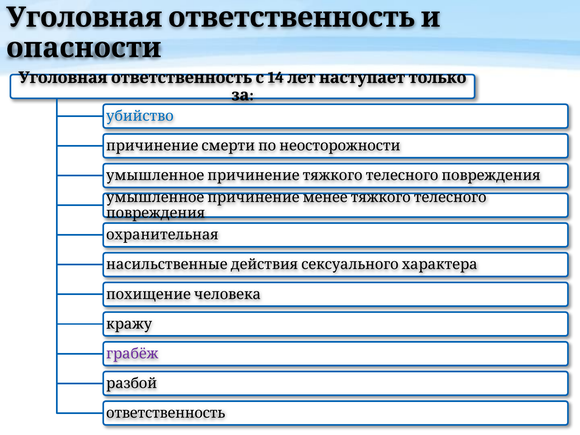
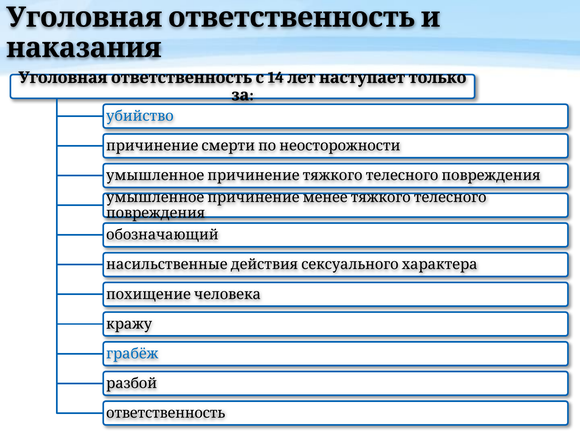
опасности: опасности -> наказания
охранительная: охранительная -> обозначающий
грабёж colour: purple -> blue
